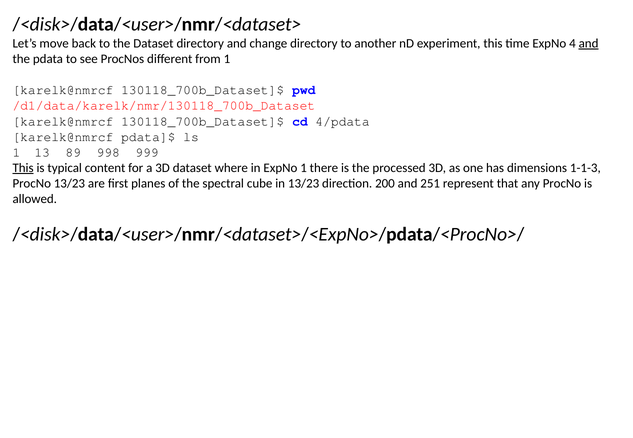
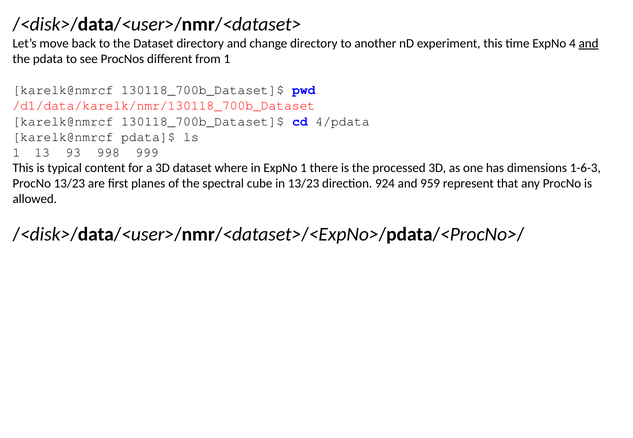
89: 89 -> 93
This at (23, 168) underline: present -> none
1-1-3: 1-1-3 -> 1-6-3
200: 200 -> 924
251: 251 -> 959
